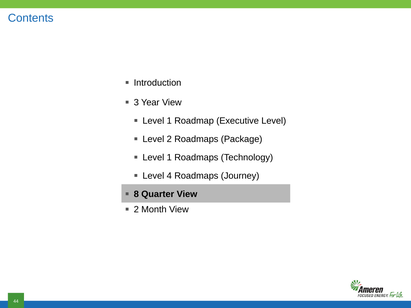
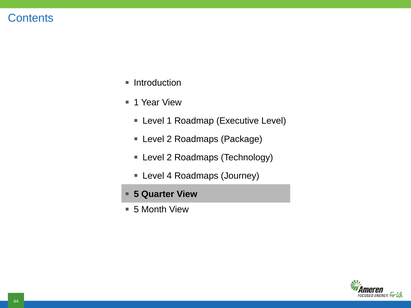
3 at (136, 103): 3 -> 1
1 at (169, 158): 1 -> 2
8 at (136, 194): 8 -> 5
2 at (136, 210): 2 -> 5
